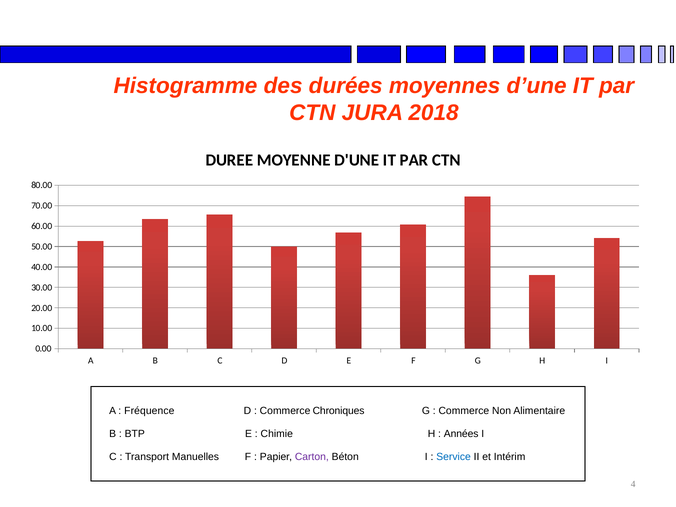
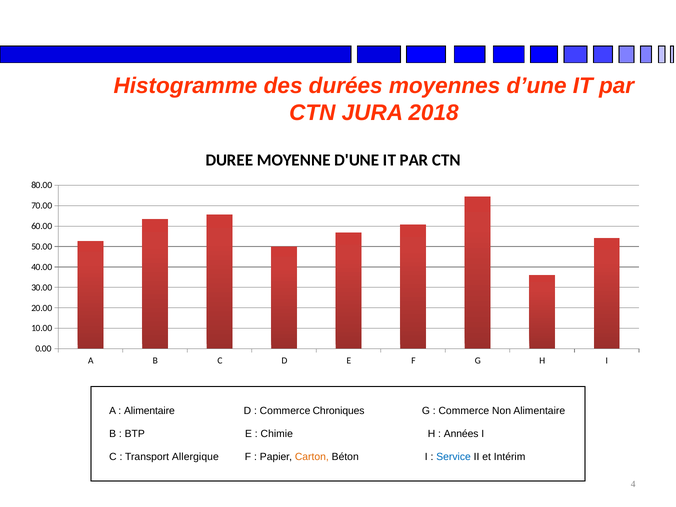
Fréquence at (149, 411): Fréquence -> Alimentaire
Manuelles: Manuelles -> Allergique
Carton colour: purple -> orange
